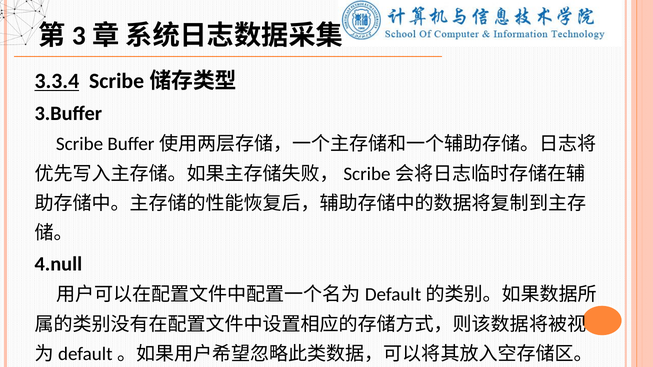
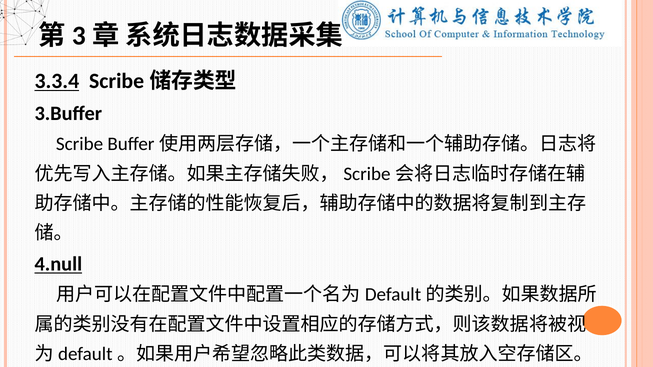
4.null underline: none -> present
